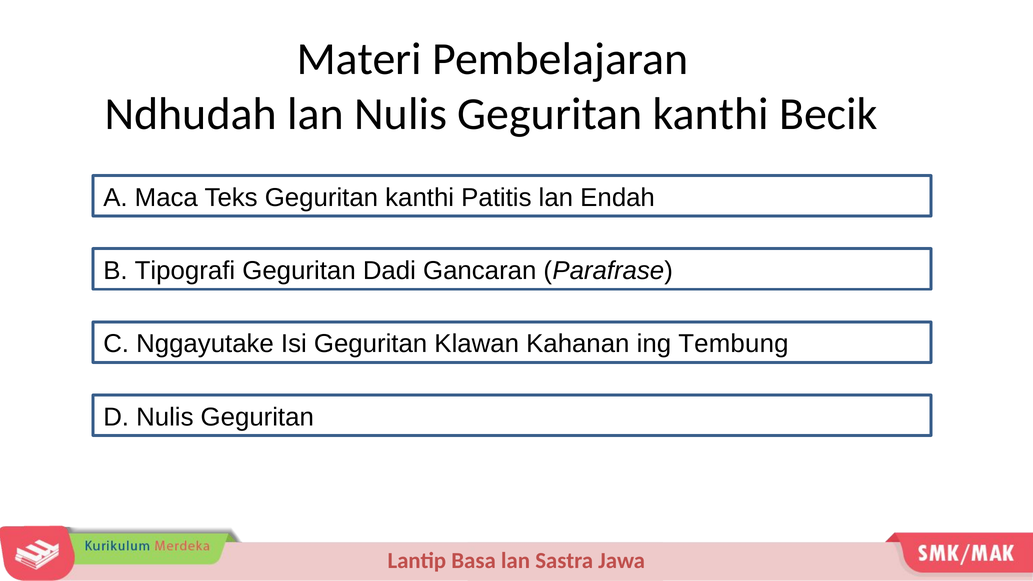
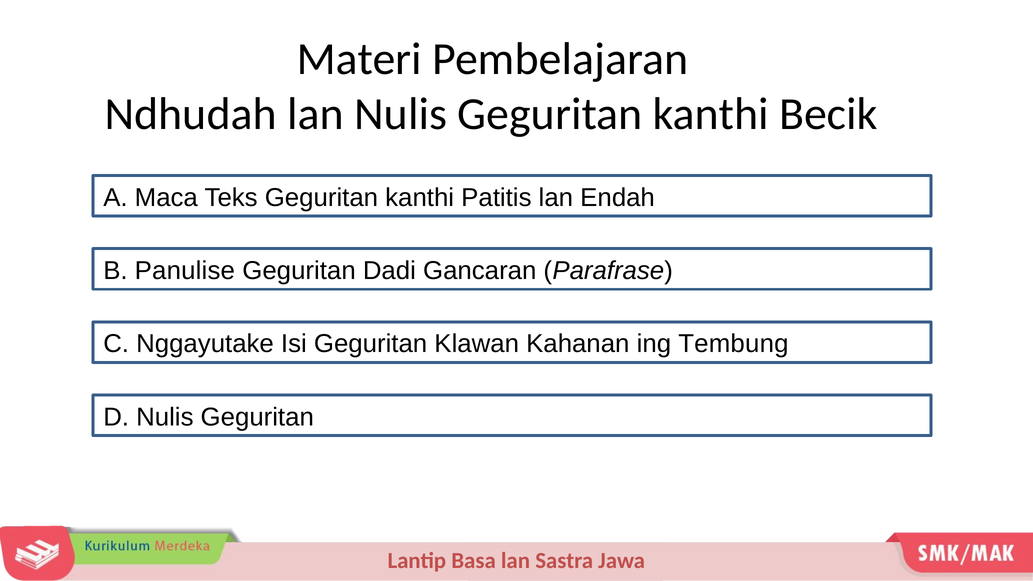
Tipografi: Tipografi -> Panulise
